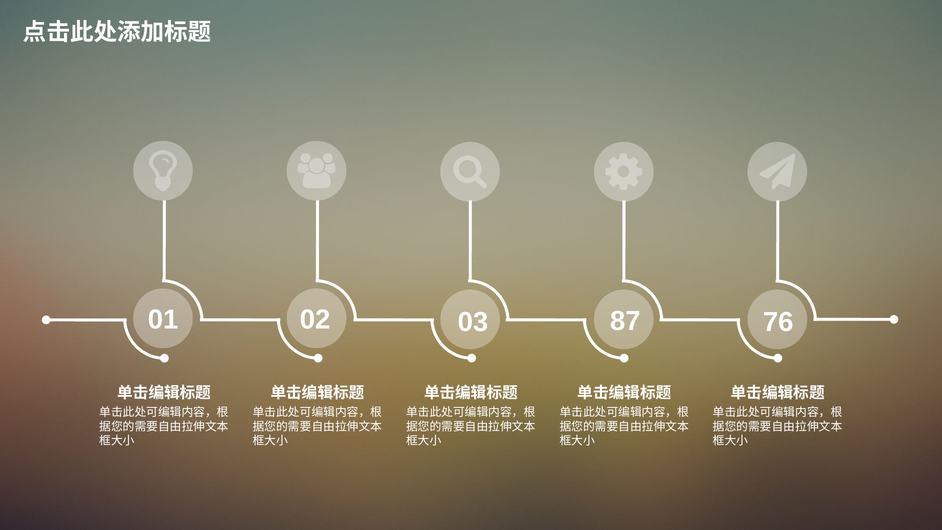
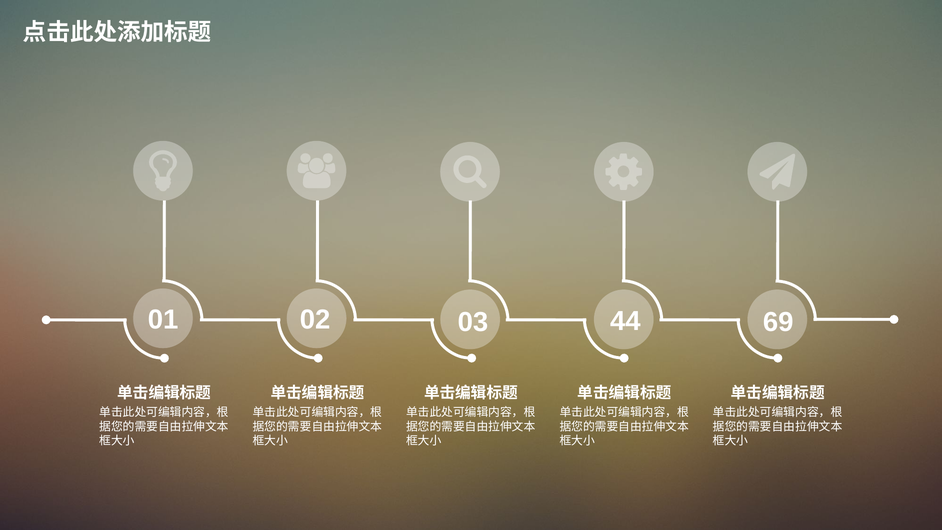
87: 87 -> 44
76: 76 -> 69
